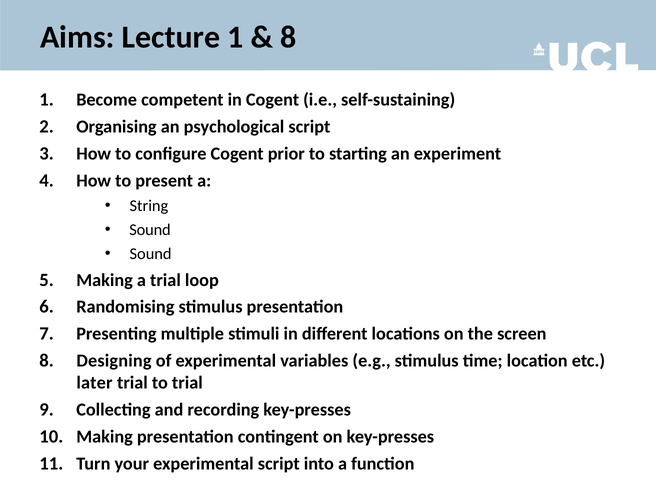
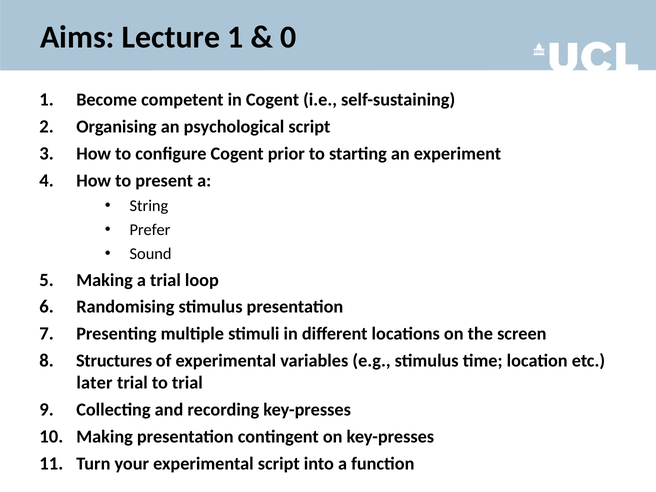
8 at (288, 37): 8 -> 0
Sound at (150, 230): Sound -> Prefer
Designing: Designing -> Structures
